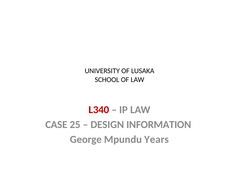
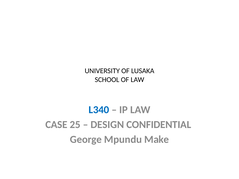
L340 colour: red -> blue
INFORMATION: INFORMATION -> CONFIDENTIAL
Years: Years -> Make
